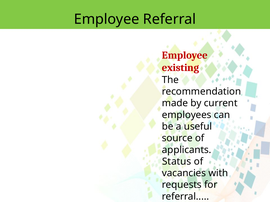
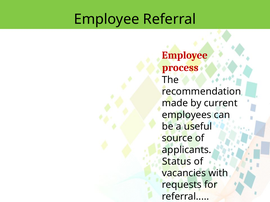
existing: existing -> process
